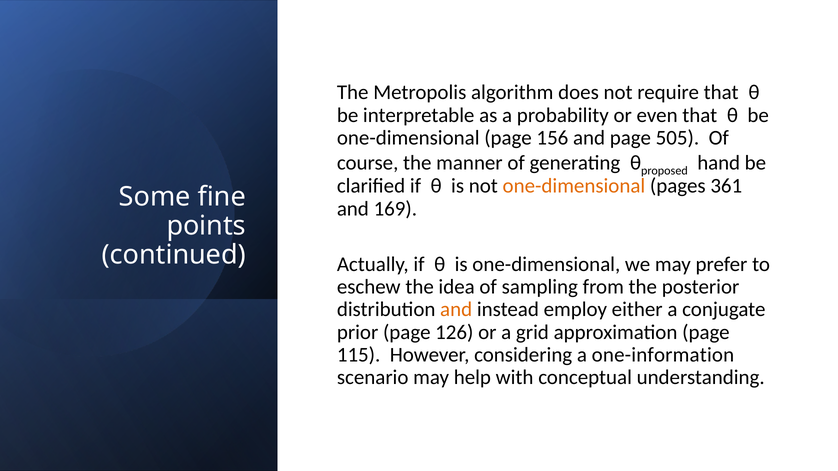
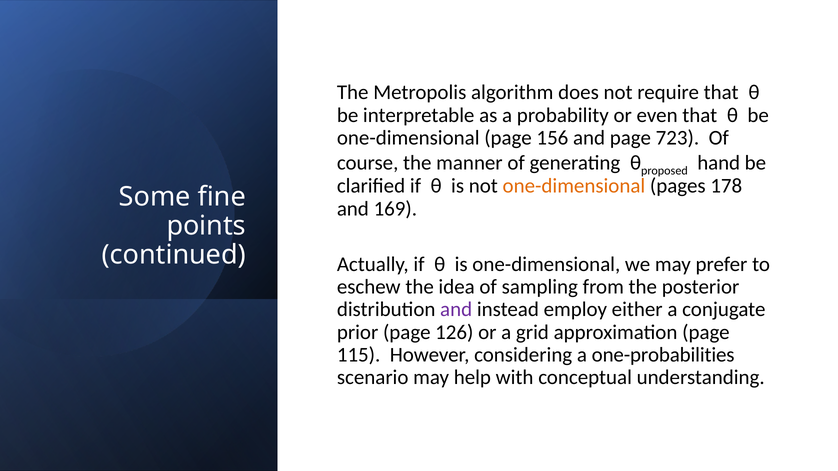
505: 505 -> 723
361: 361 -> 178
and at (456, 310) colour: orange -> purple
one-information: one-information -> one-probabilities
